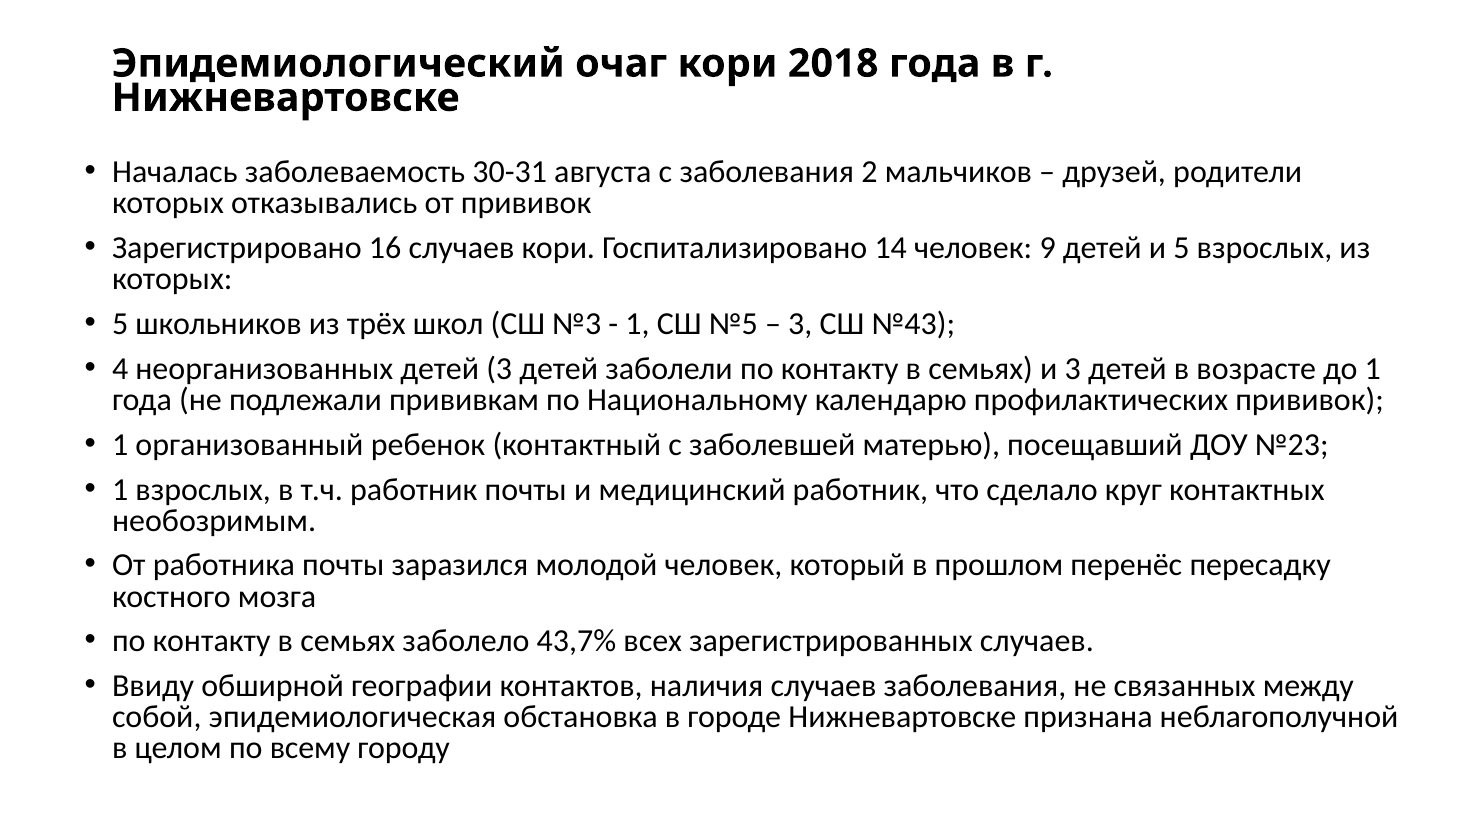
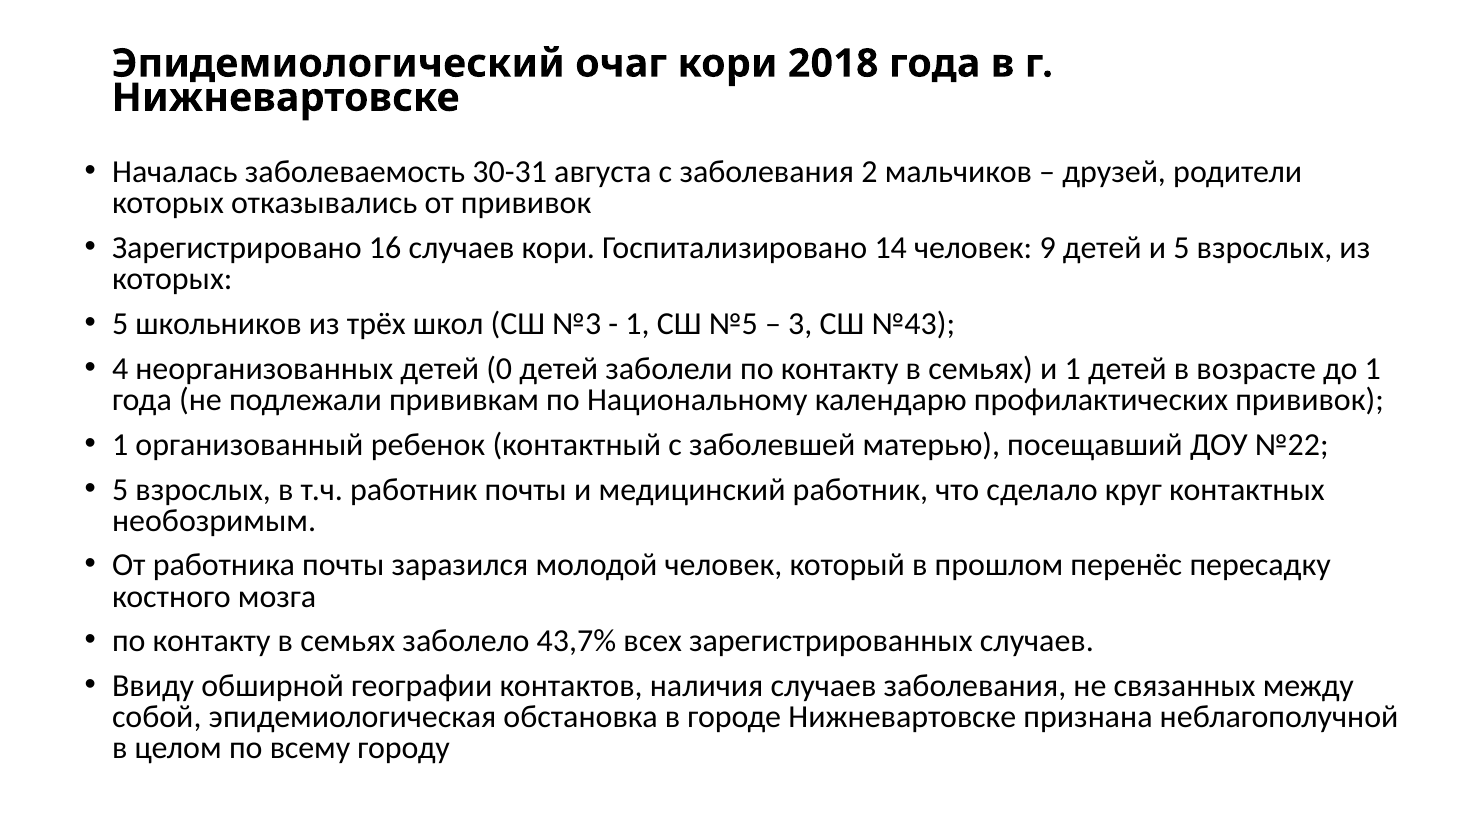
детей 3: 3 -> 0
и 3: 3 -> 1
№23: №23 -> №22
1 at (120, 489): 1 -> 5
